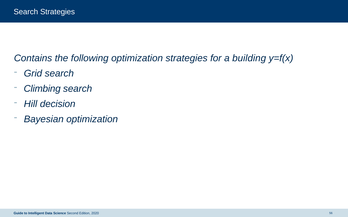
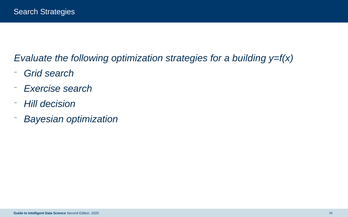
Contains: Contains -> Evaluate
Climbing: Climbing -> Exercise
